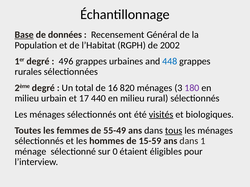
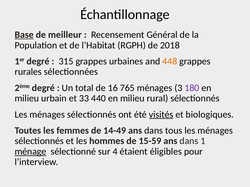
données: données -> meilleur
2002: 2002 -> 2018
496: 496 -> 315
448 colour: blue -> orange
820: 820 -> 765
17: 17 -> 33
55-49: 55-49 -> 14-49
tous underline: present -> none
ménage underline: none -> present
0: 0 -> 4
